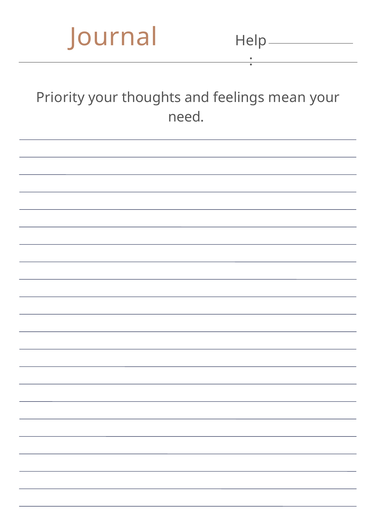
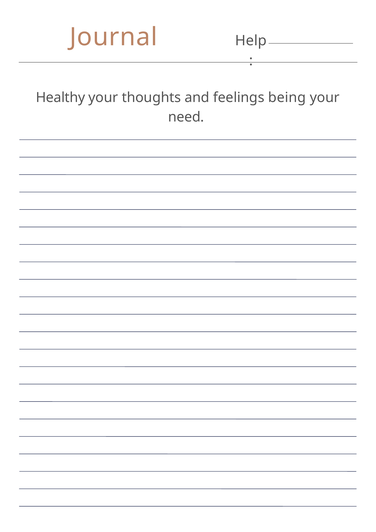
Priority: Priority -> Healthy
mean: mean -> being
